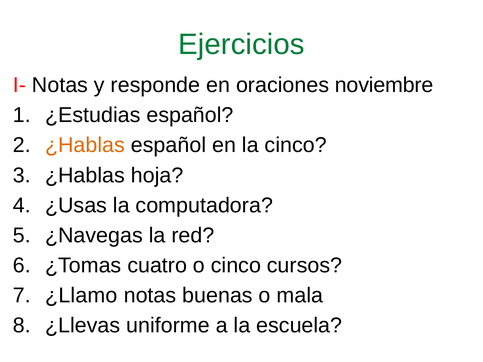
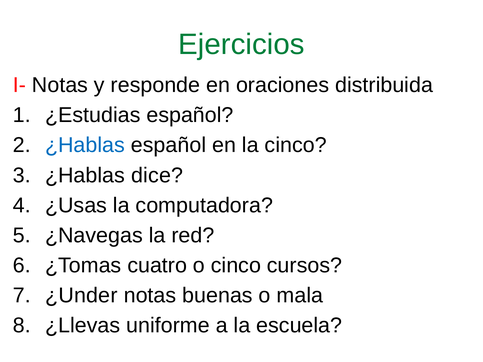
noviembre: noviembre -> distribuida
¿Hablas at (85, 145) colour: orange -> blue
hoja: hoja -> dice
¿Llamo: ¿Llamo -> ¿Under
